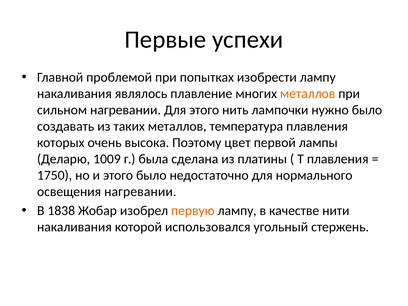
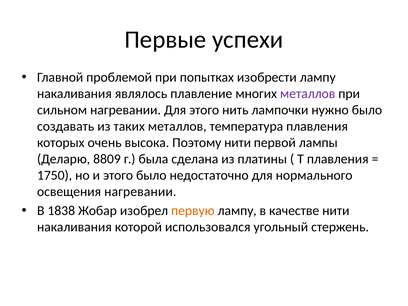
металлов at (308, 94) colour: orange -> purple
Поэтому цвет: цвет -> нити
1009: 1009 -> 8809
